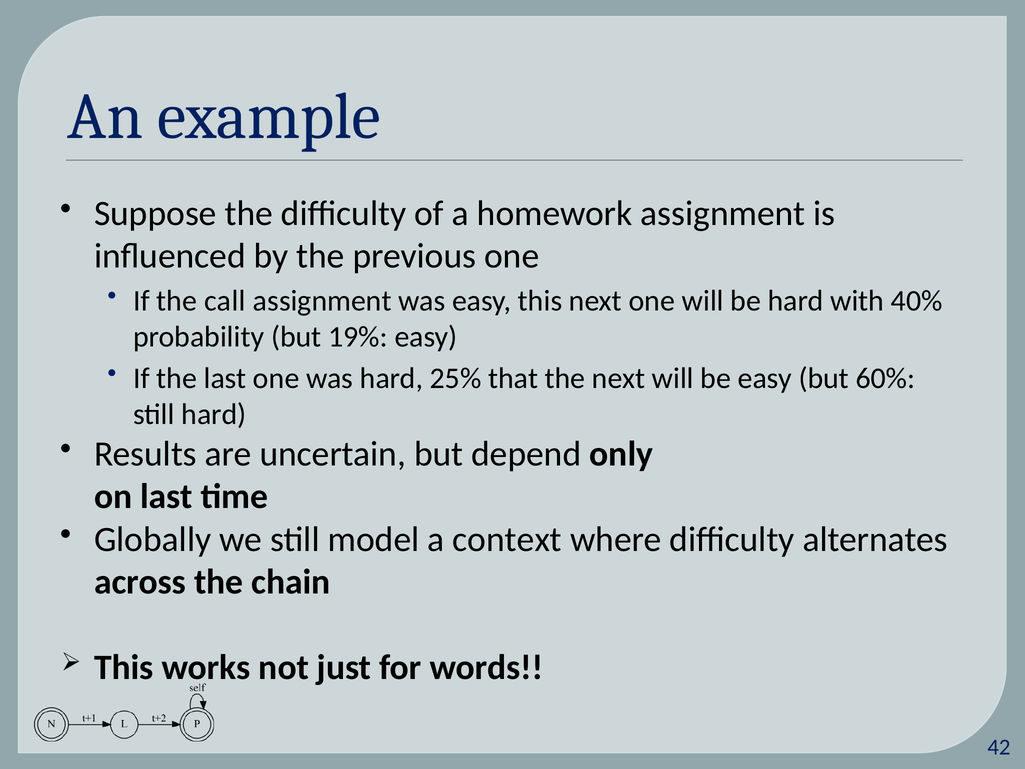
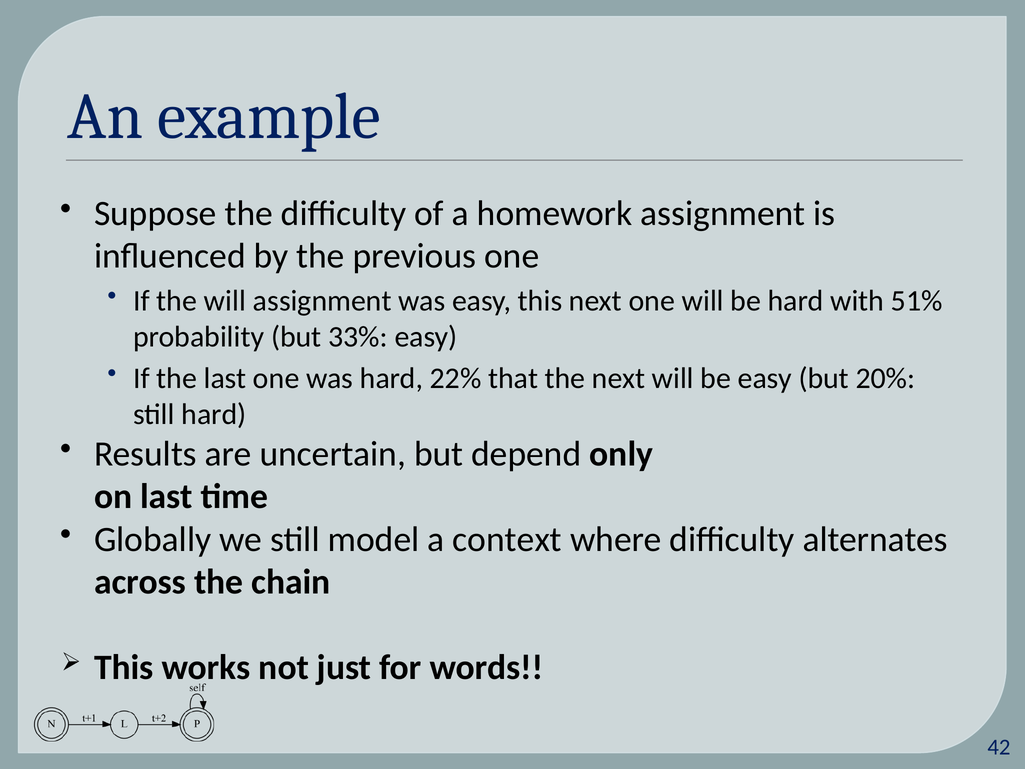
the call: call -> will
40%: 40% -> 51%
19%: 19% -> 33%
25%: 25% -> 22%
60%: 60% -> 20%
